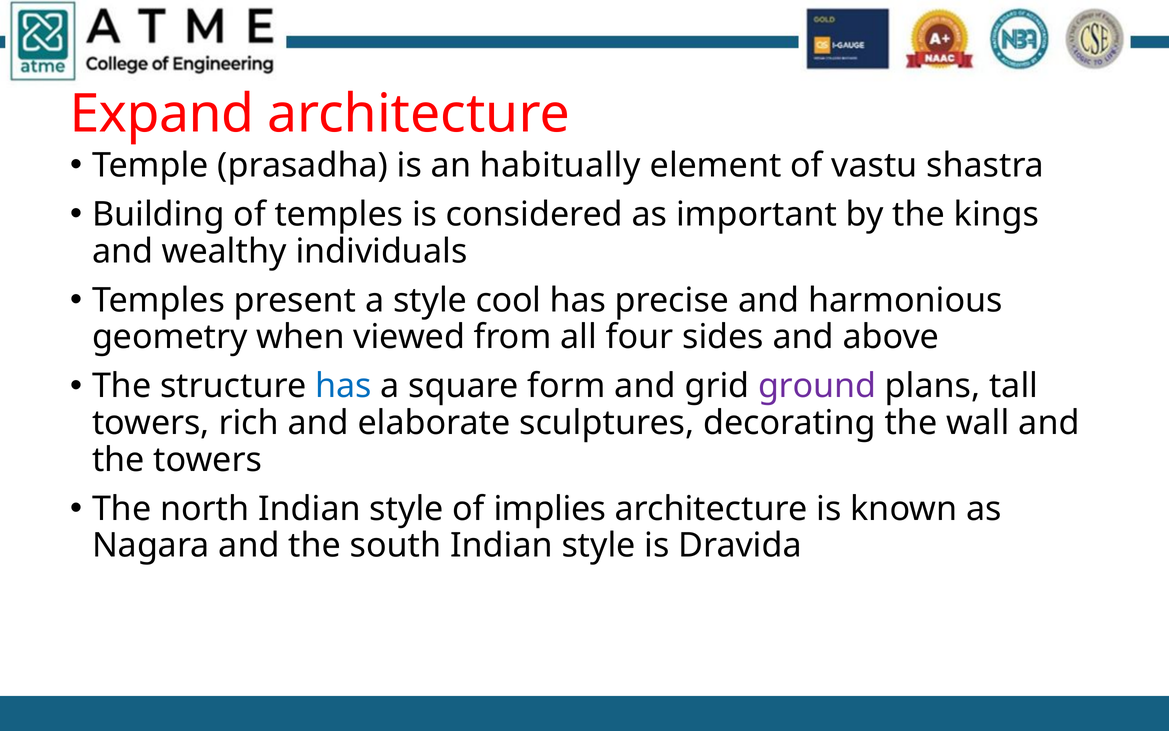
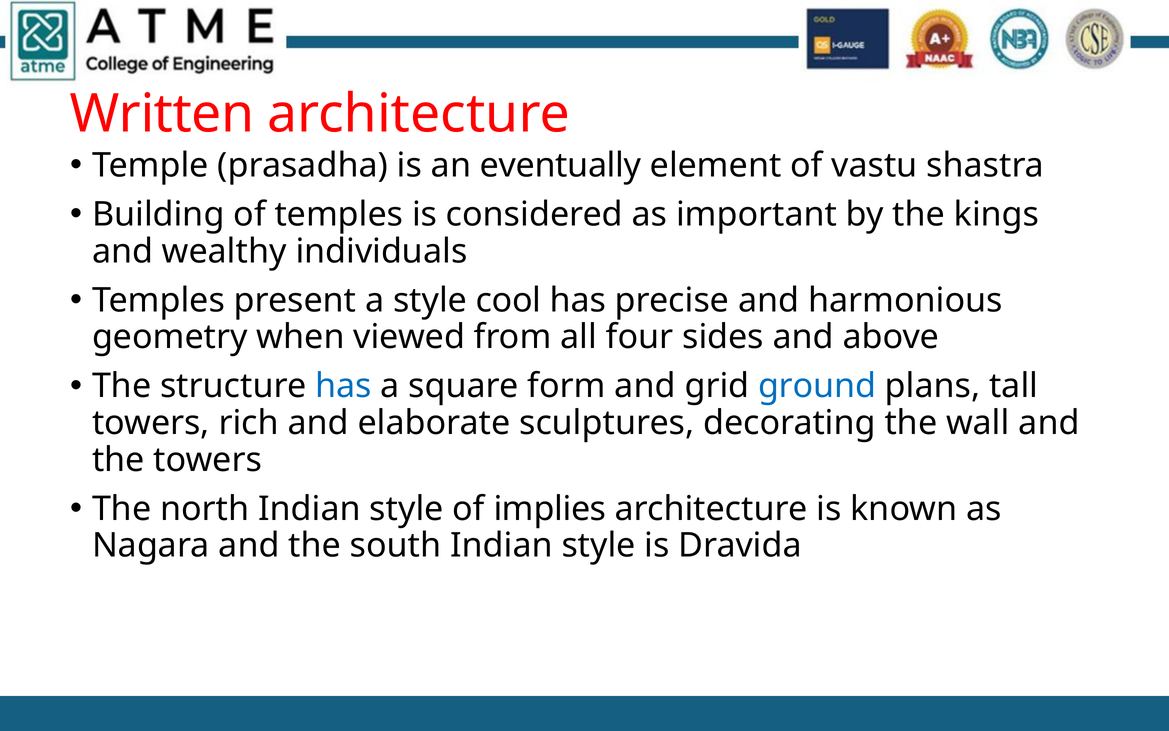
Expand: Expand -> Written
habitually: habitually -> eventually
ground colour: purple -> blue
